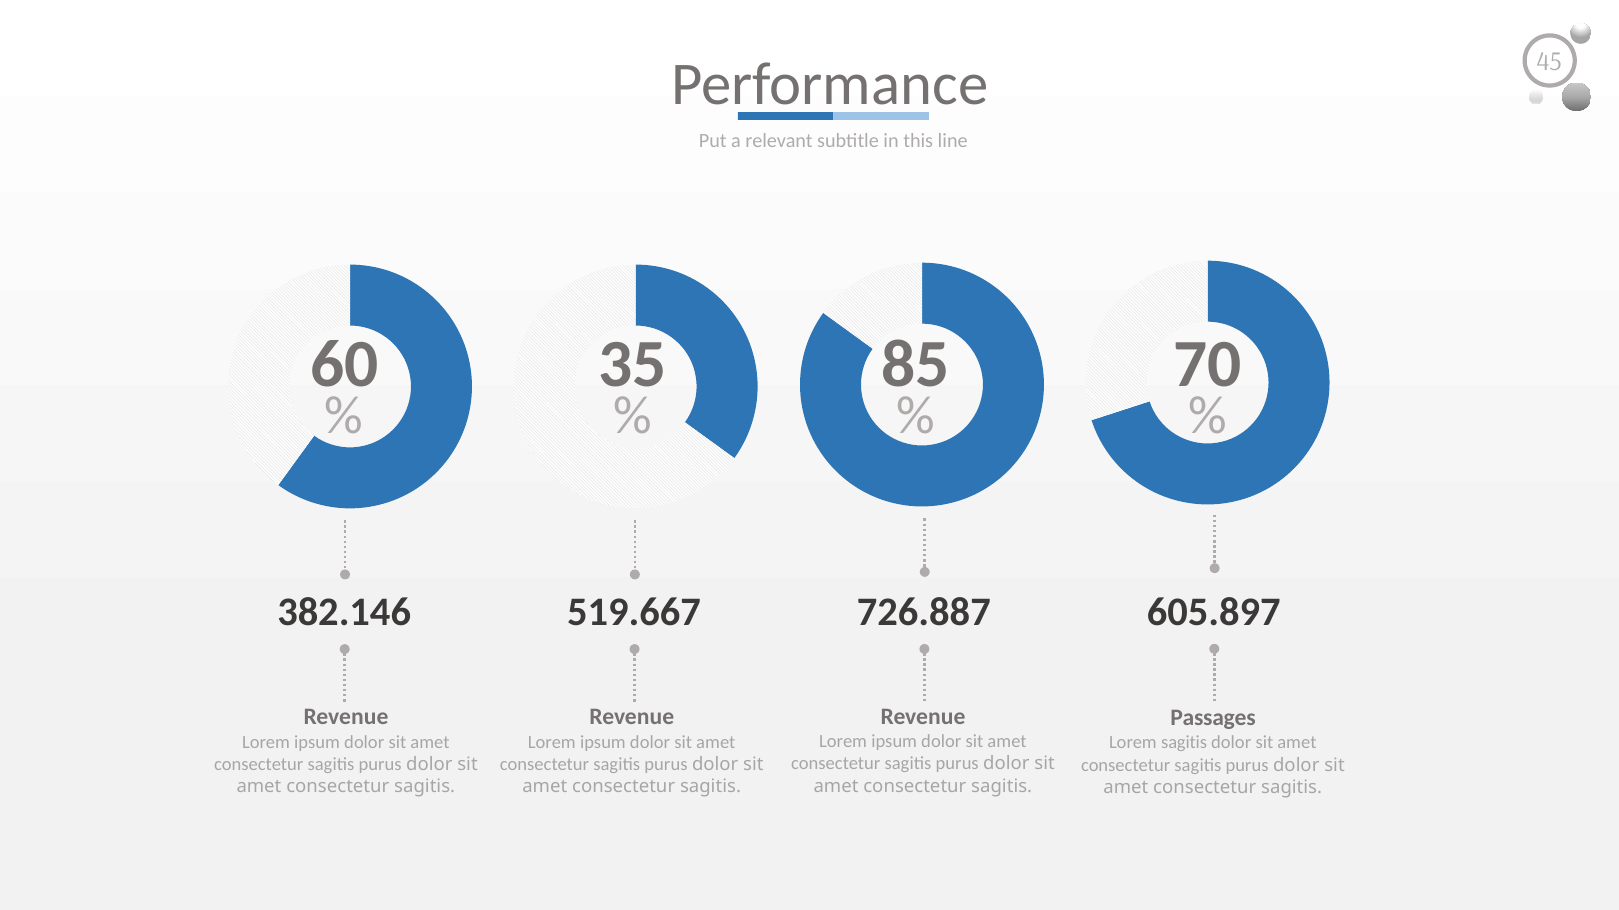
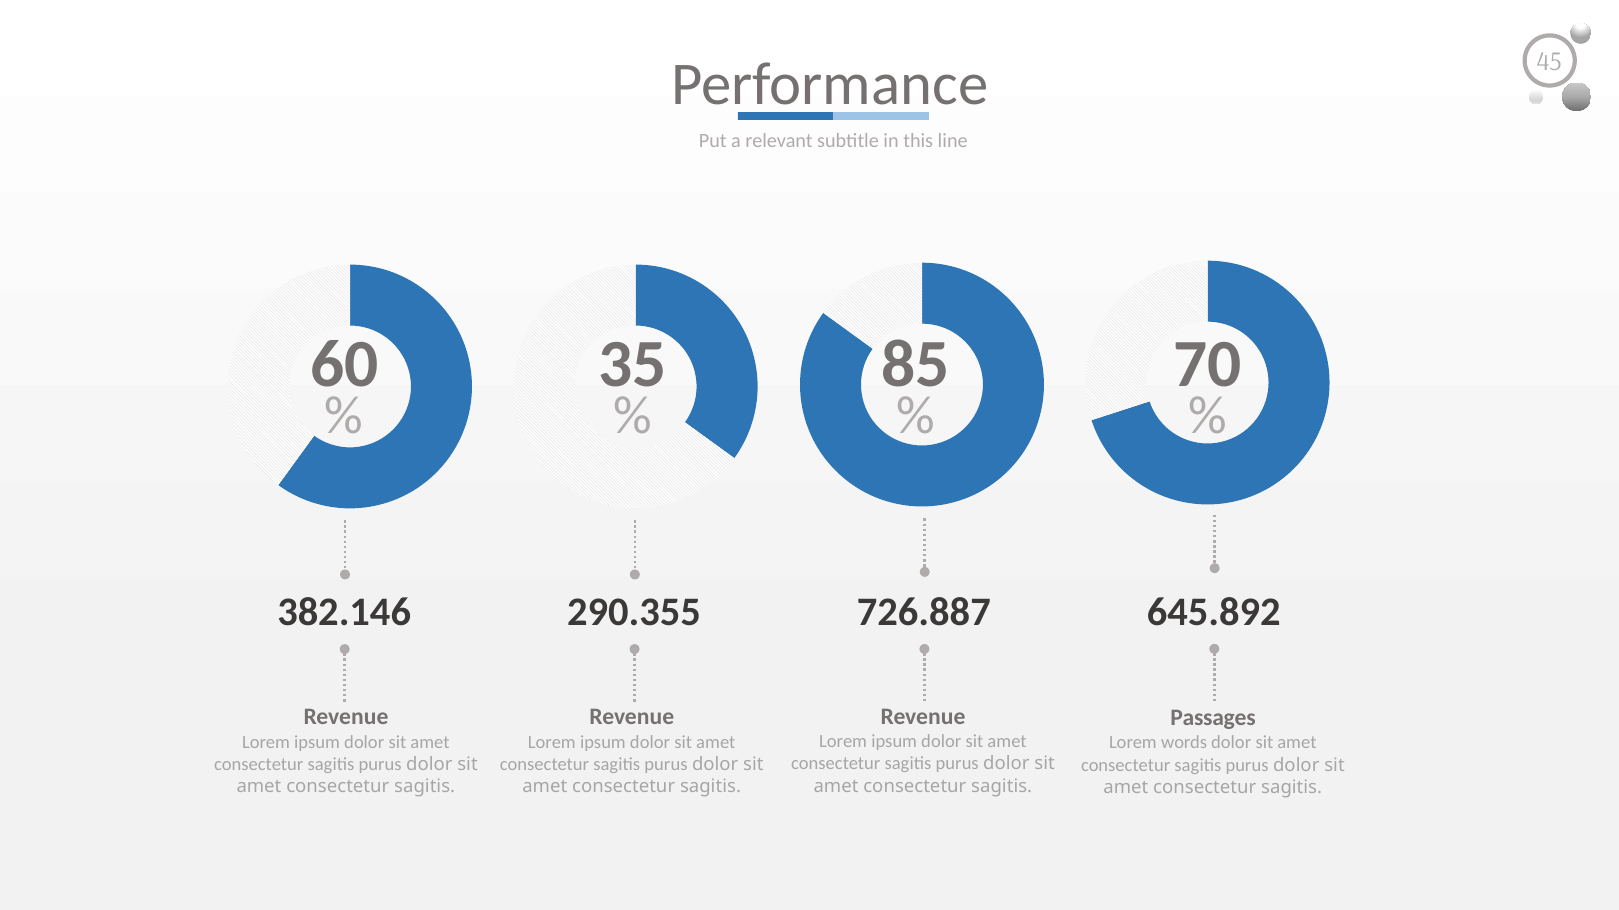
519.667: 519.667 -> 290.355
605.897: 605.897 -> 645.892
Lorem sagitis: sagitis -> words
